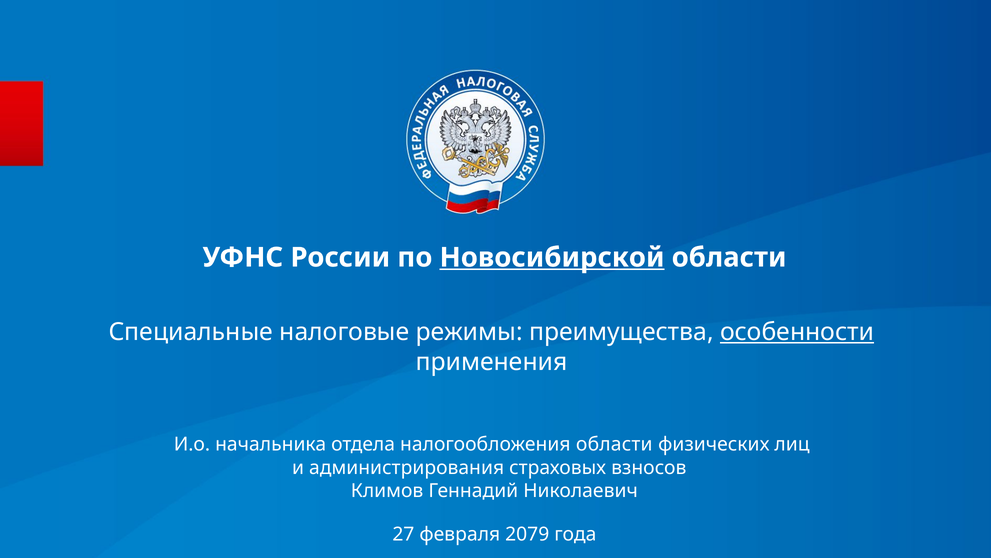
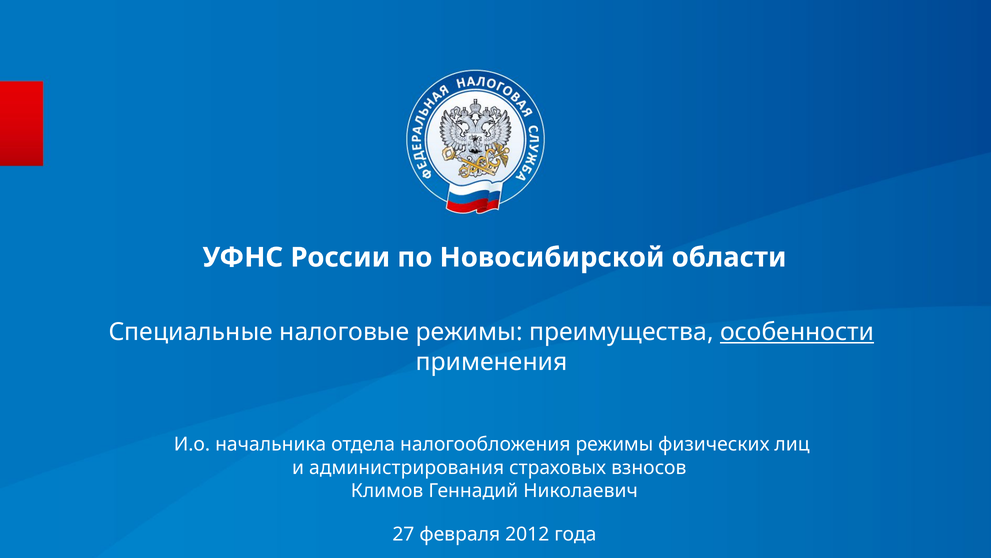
Новосибирской underline: present -> none
налогообложения области: области -> режимы
2079: 2079 -> 2012
